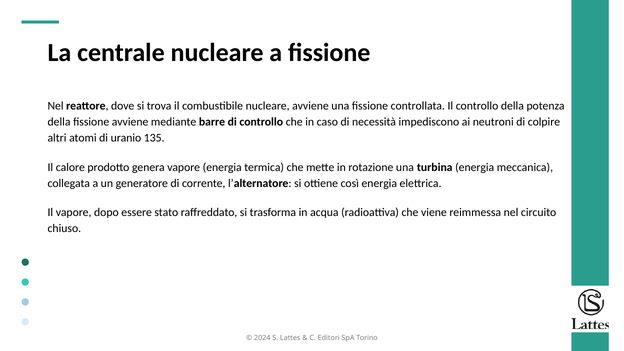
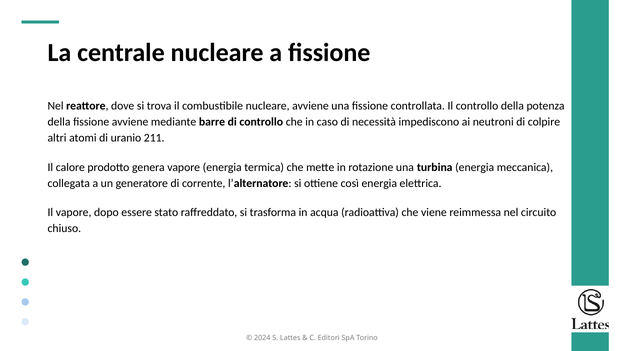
135: 135 -> 211
